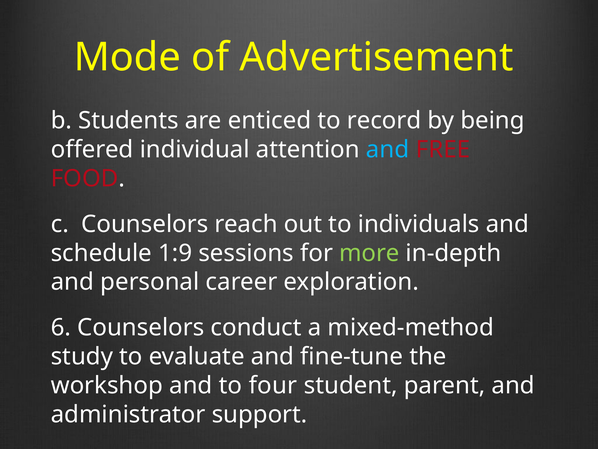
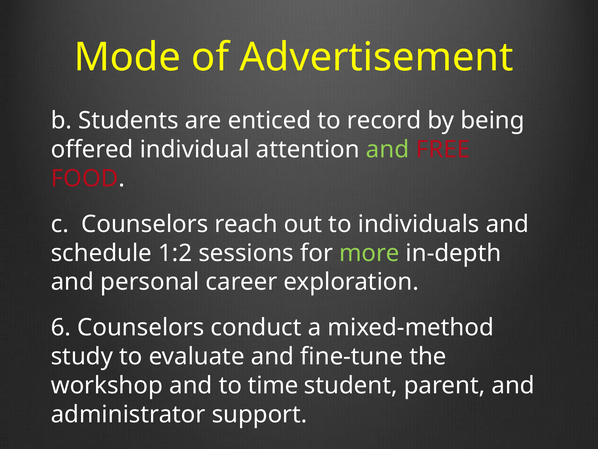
and at (388, 149) colour: light blue -> light green
1:9: 1:9 -> 1:2
four: four -> time
